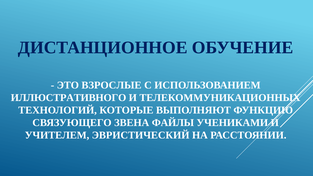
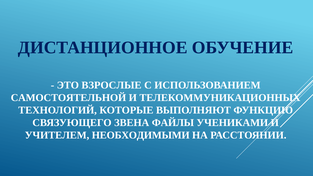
ИЛЛЮСТРАТИВНОГО: ИЛЛЮСТРАТИВНОГО -> САМОСТОЯТЕЛЬНОЙ
ЭВРИСТИЧЕСКИЙ: ЭВРИСТИЧЕСКИЙ -> НЕОБХОДИМЫМИ
